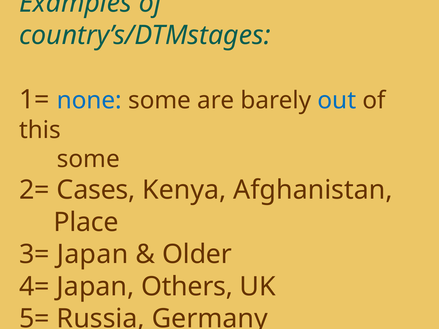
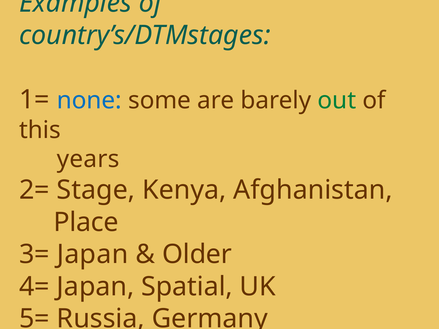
out colour: blue -> green
some at (88, 159): some -> years
Cases: Cases -> Stage
Others: Others -> Spatial
